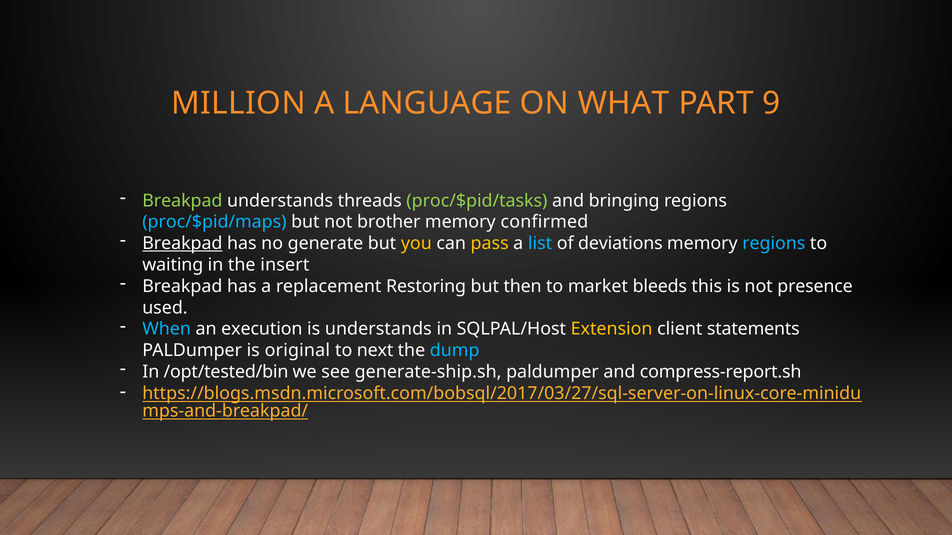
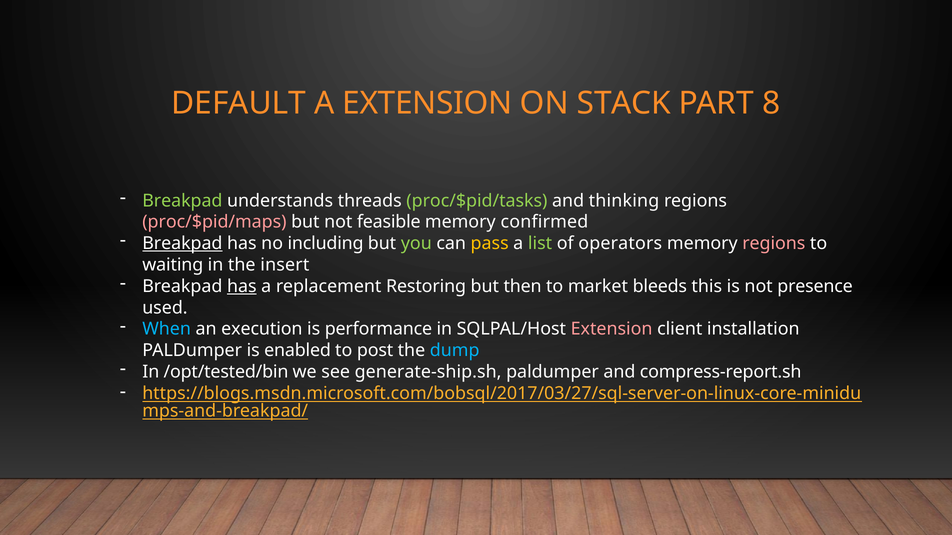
MILLION: MILLION -> DEFAULT
A LANGUAGE: LANGUAGE -> EXTENSION
WHAT: WHAT -> STACK
9: 9 -> 8
bringing: bringing -> thinking
proc/$pid/maps colour: light blue -> pink
brother: brother -> feasible
generate: generate -> including
you colour: yellow -> light green
list colour: light blue -> light green
deviations: deviations -> operators
regions at (774, 244) colour: light blue -> pink
has at (242, 287) underline: none -> present
is understands: understands -> performance
Extension at (612, 329) colour: yellow -> pink
statements: statements -> installation
original: original -> enabled
next: next -> post
